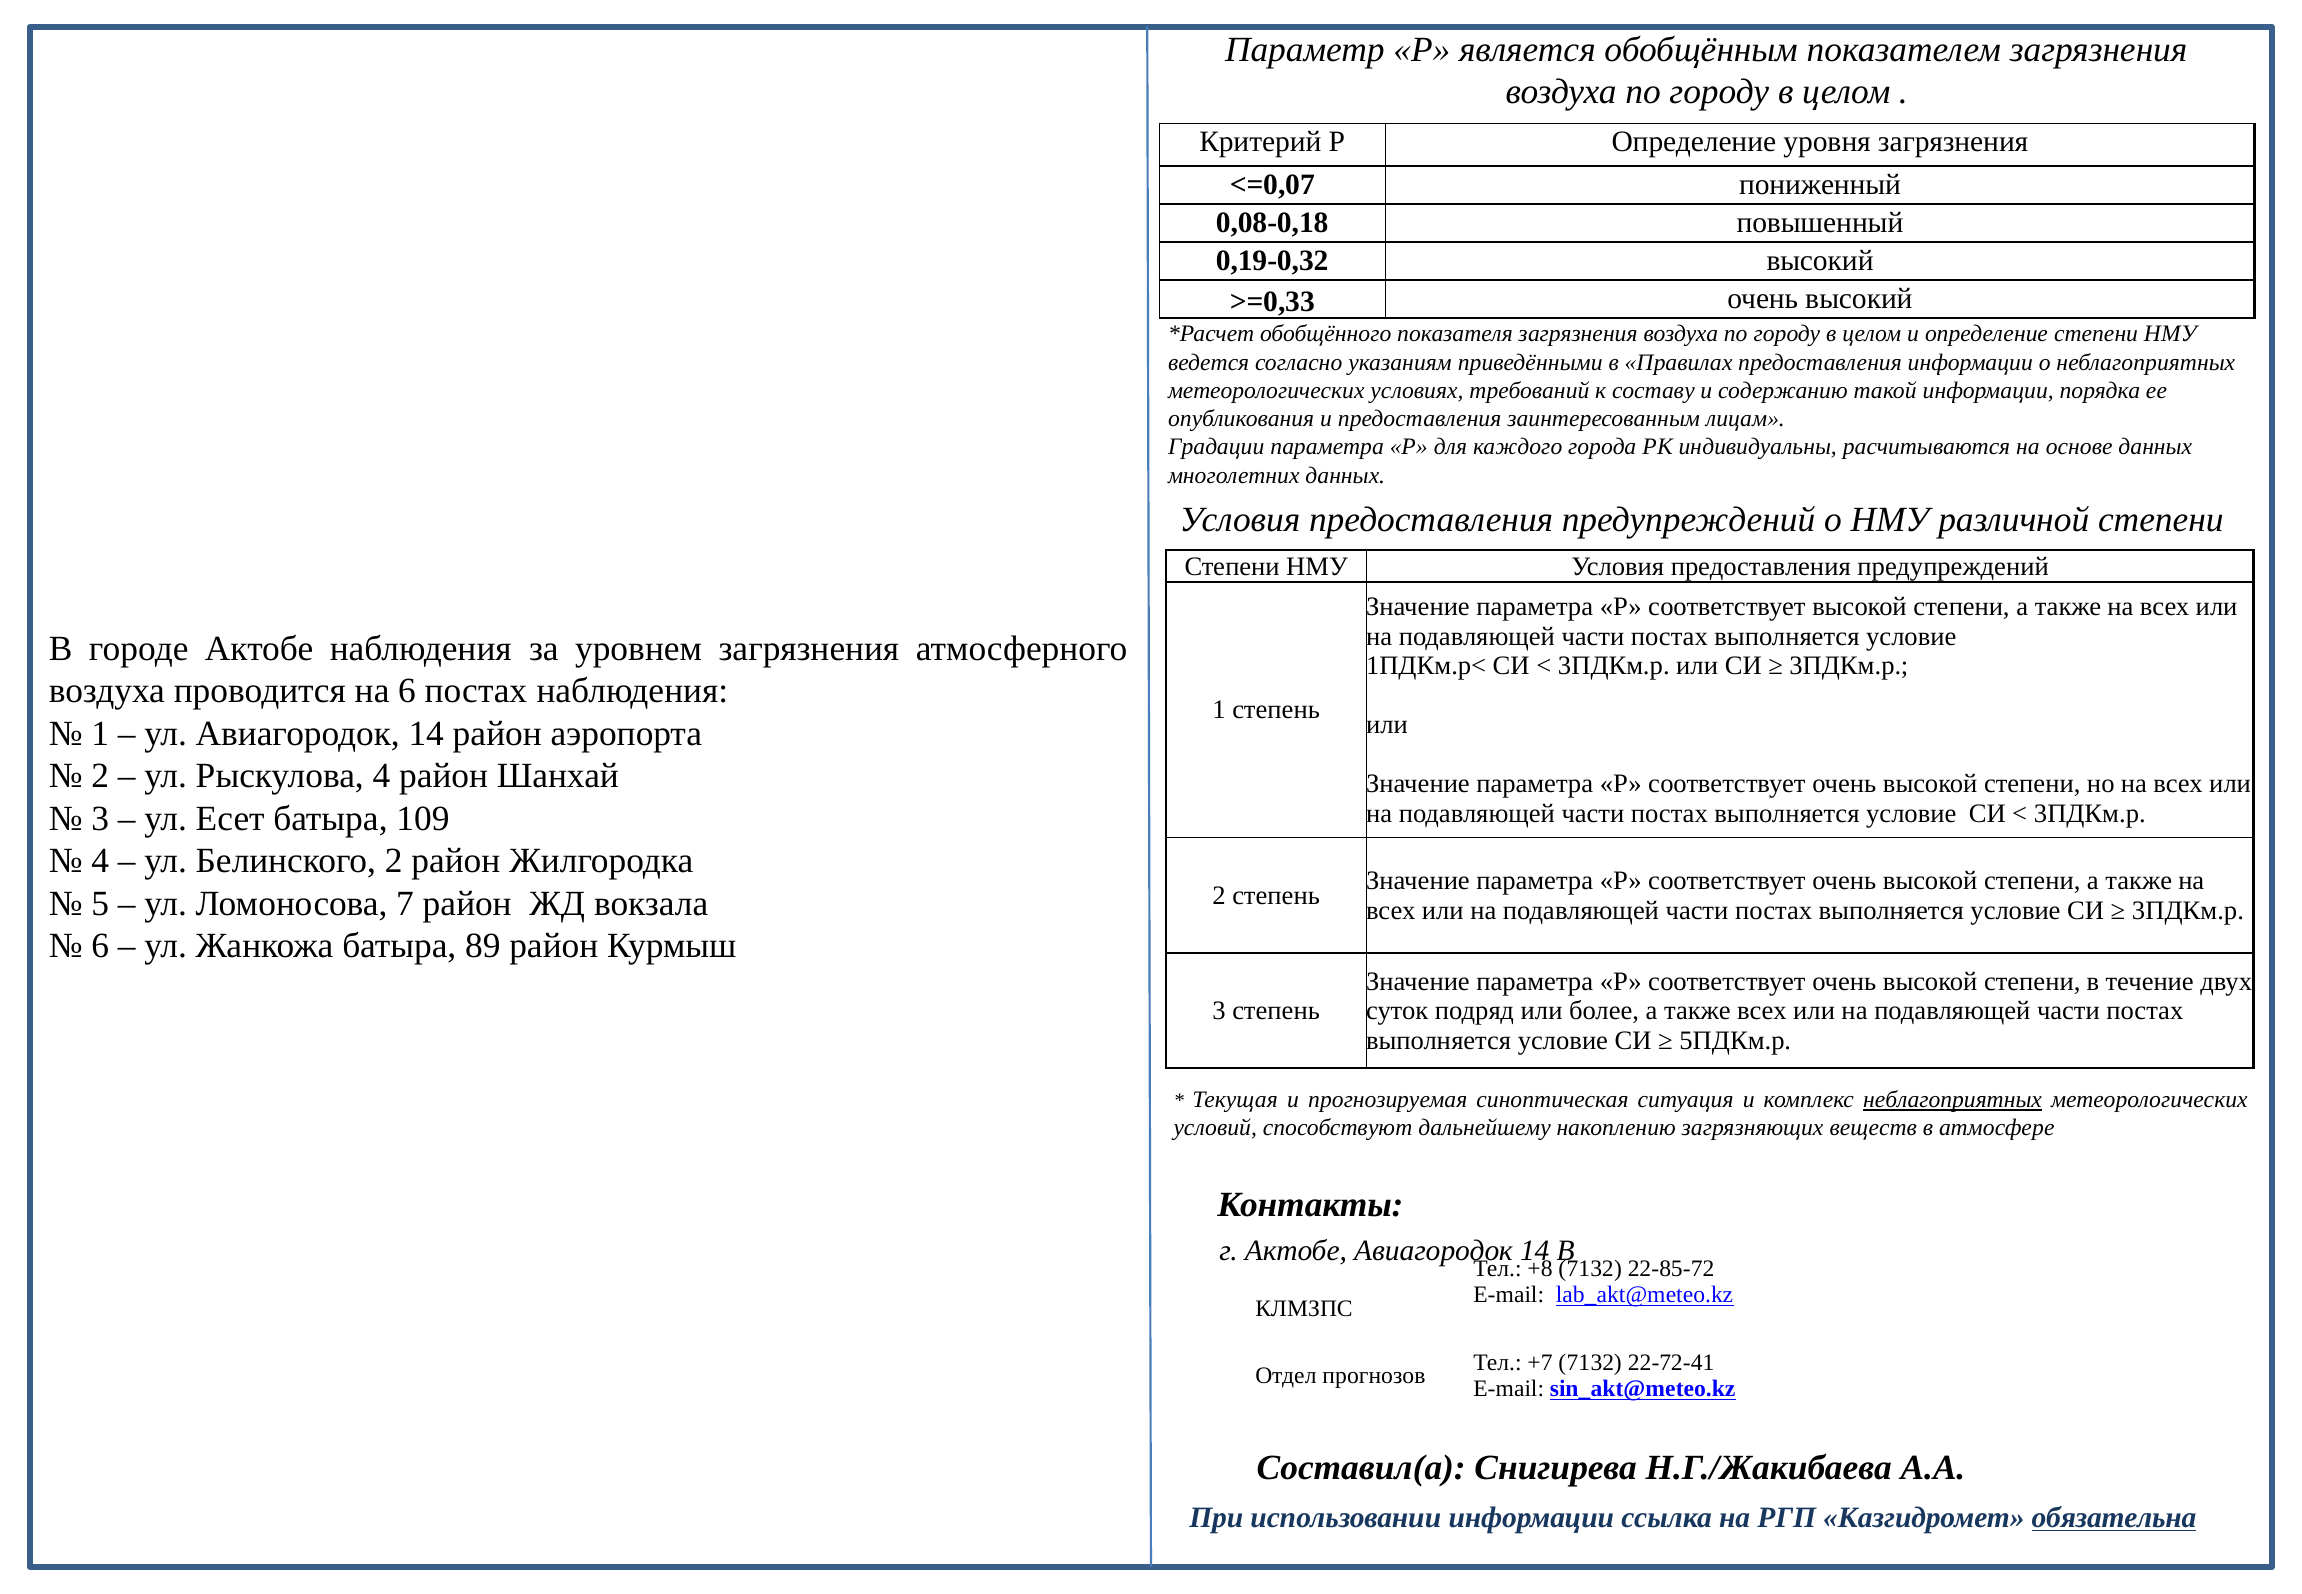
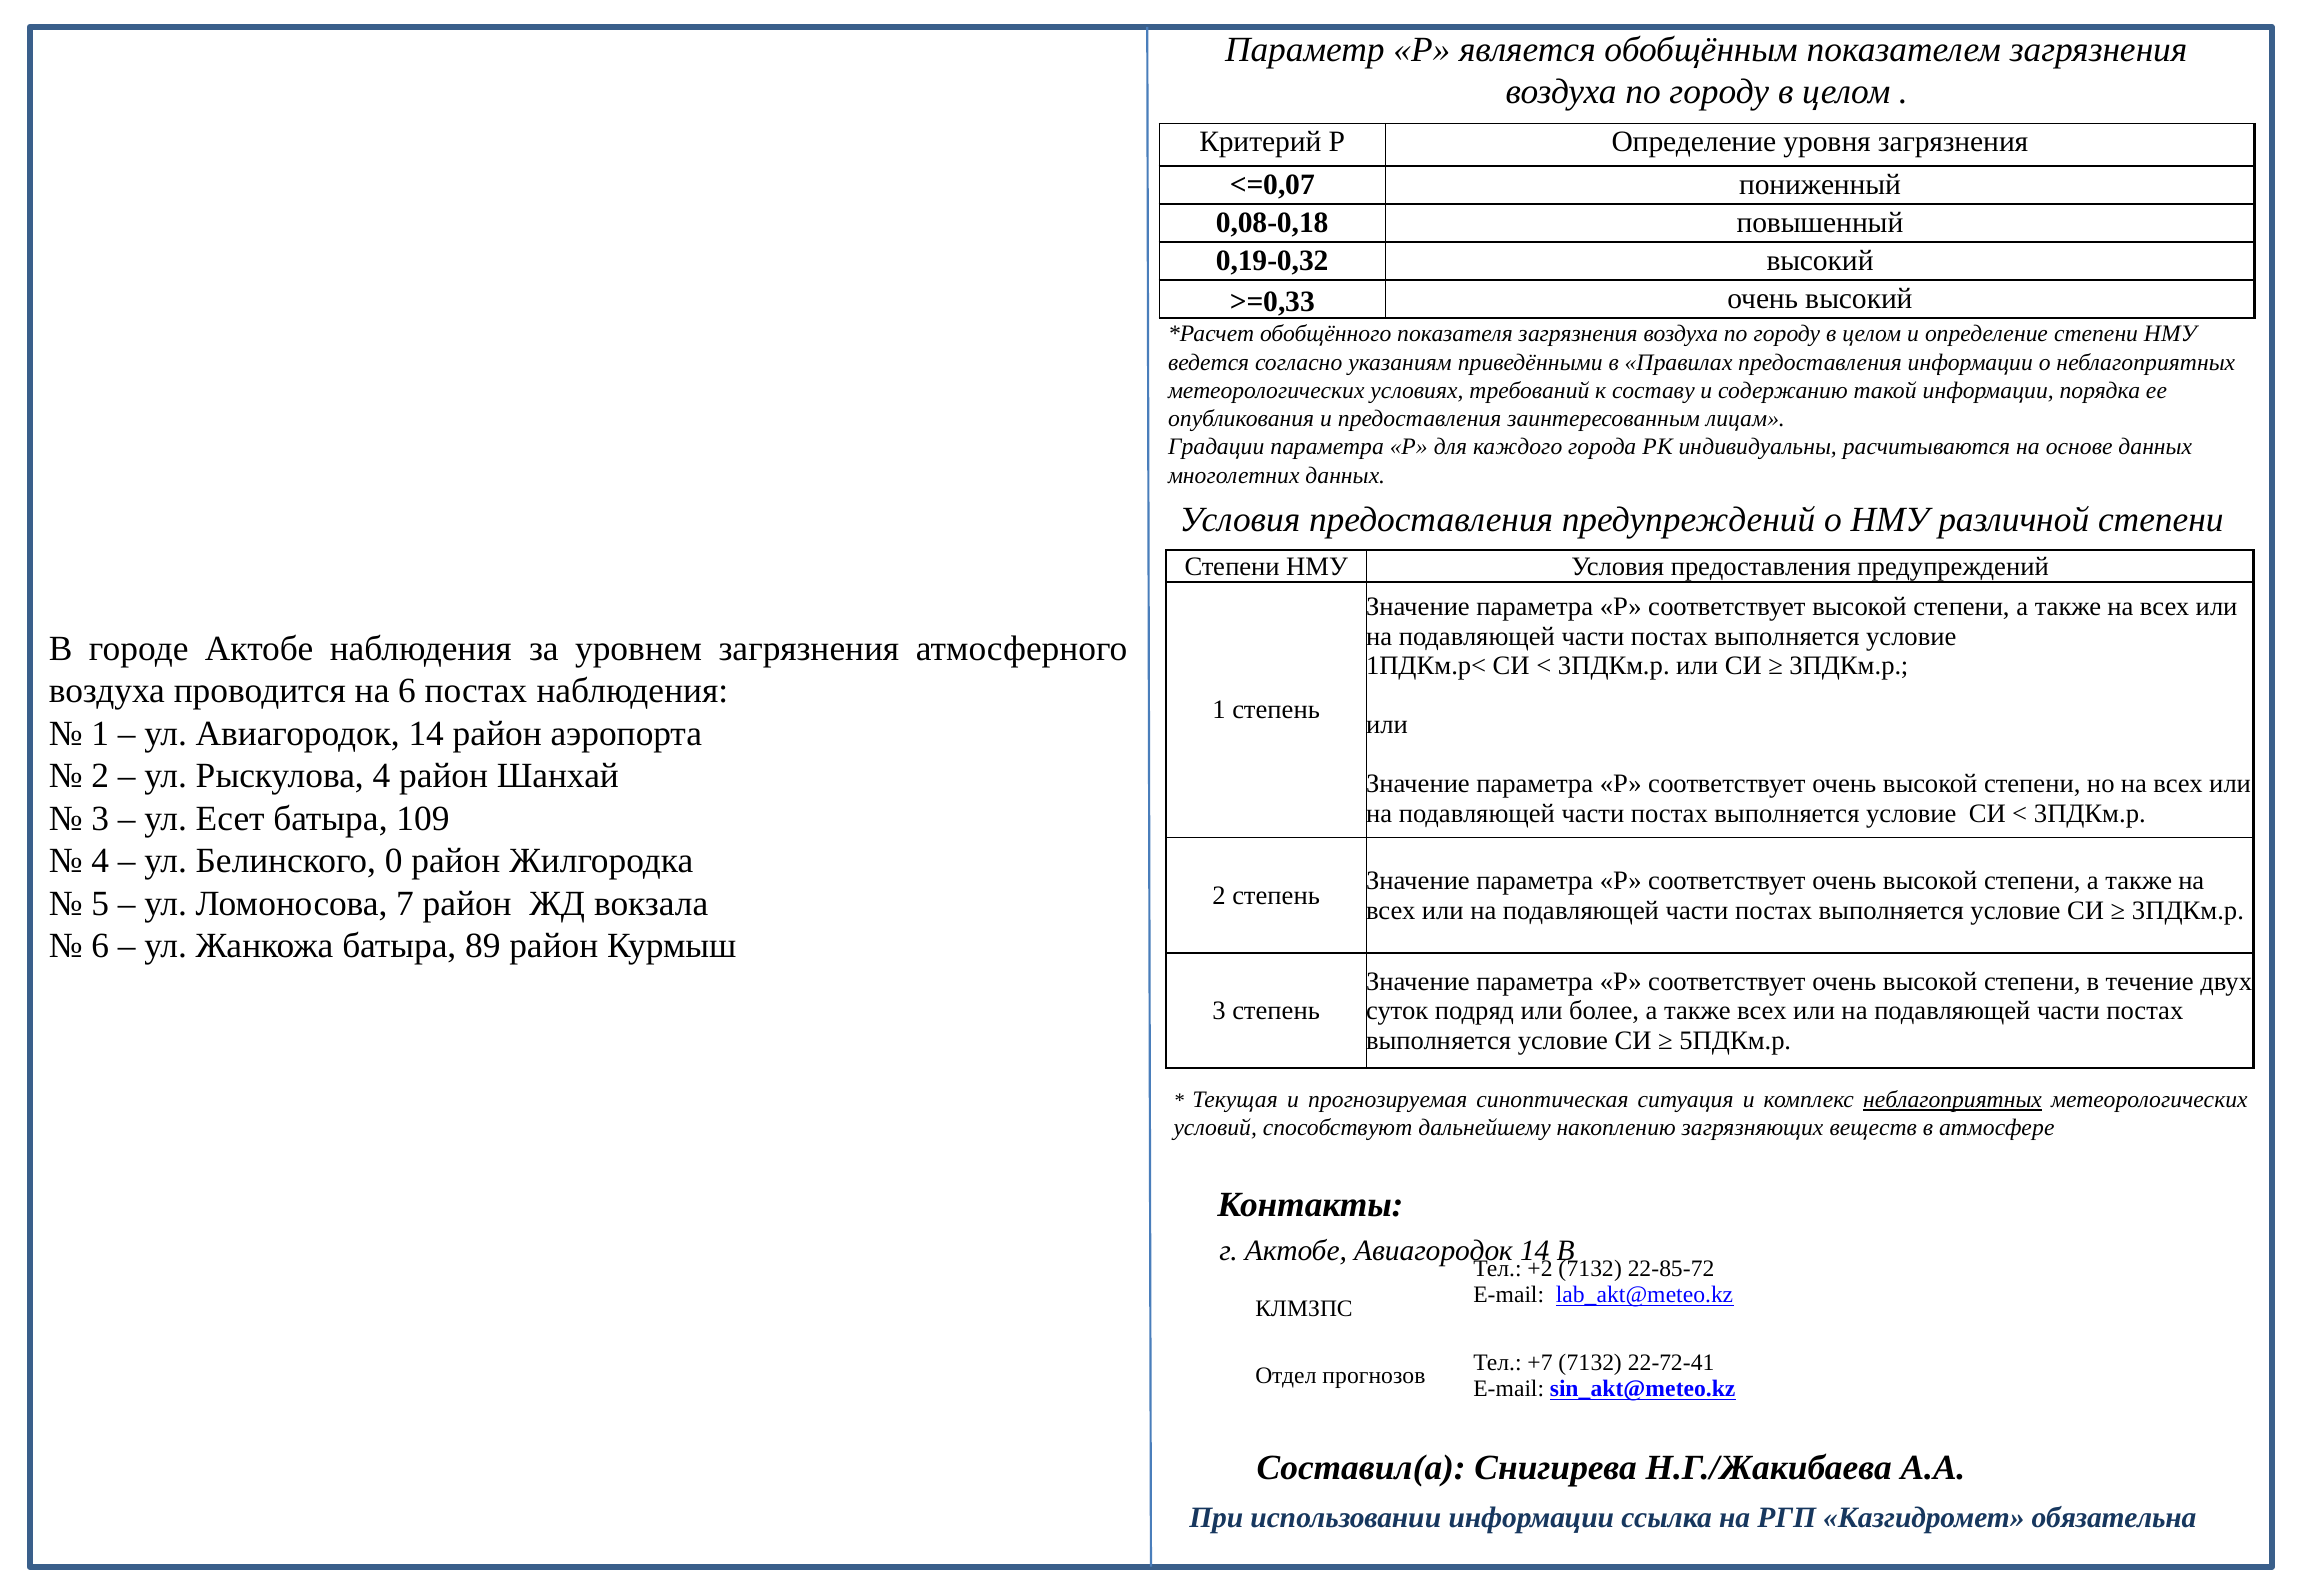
Белинского 2: 2 -> 0
+8: +8 -> +2
обязательна underline: present -> none
